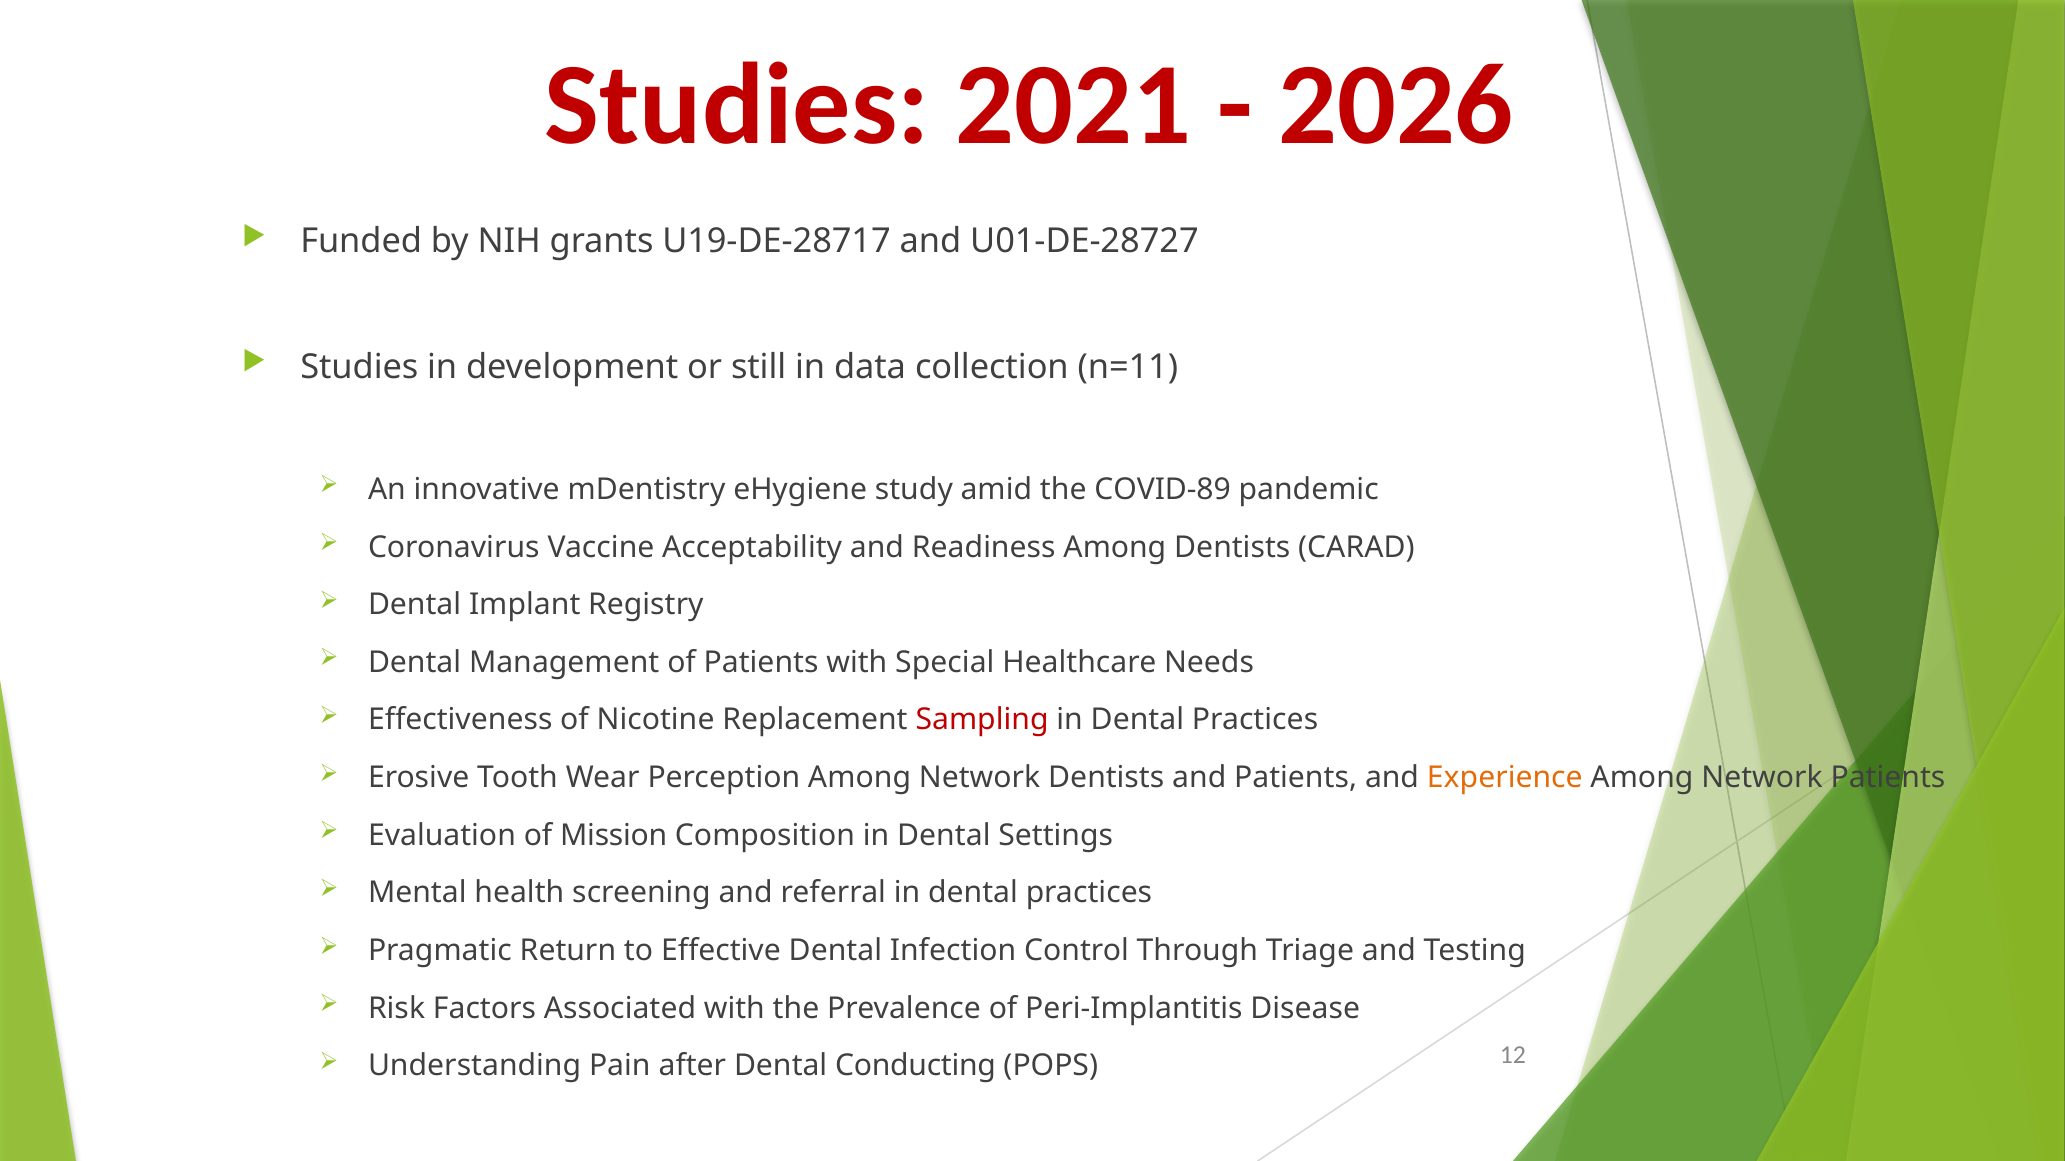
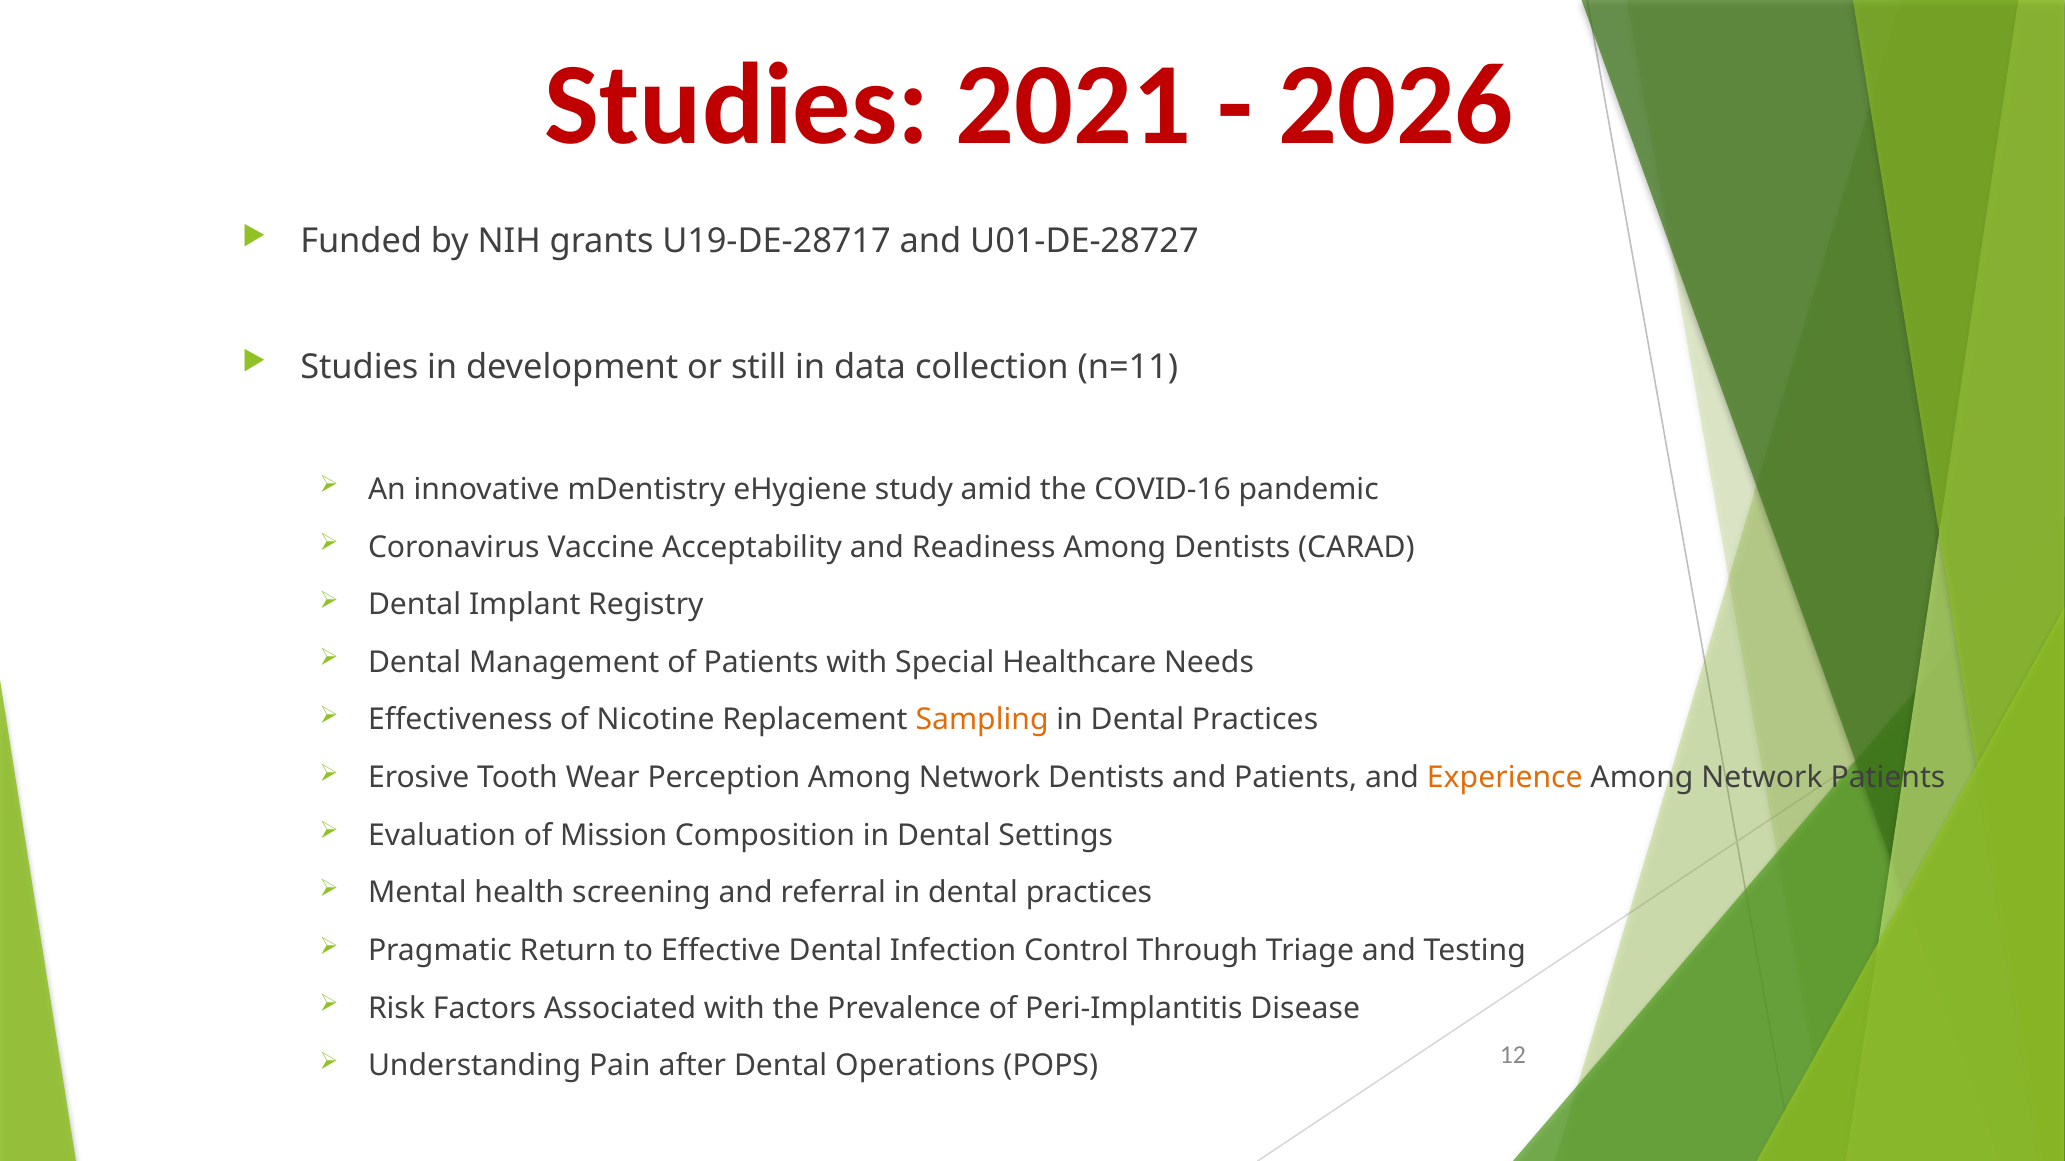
COVID-89: COVID-89 -> COVID-16
Sampling colour: red -> orange
Conducting: Conducting -> Operations
